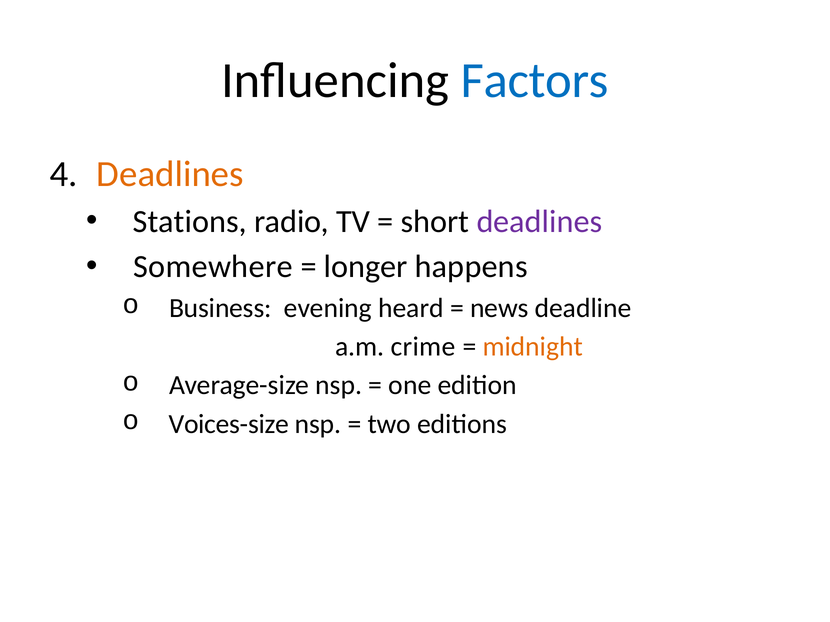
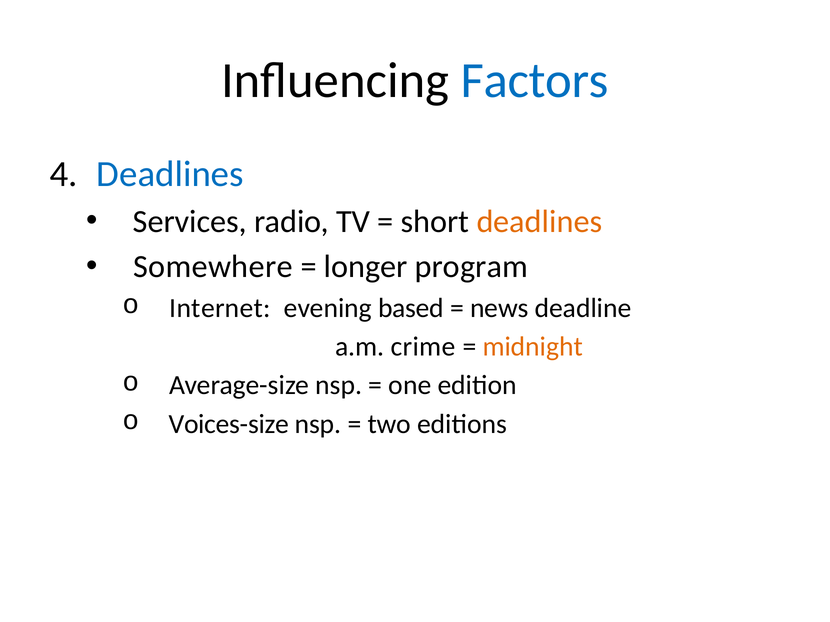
Deadlines at (170, 174) colour: orange -> blue
Stations: Stations -> Services
deadlines at (539, 222) colour: purple -> orange
happens: happens -> program
Business: Business -> Internet
heard: heard -> based
